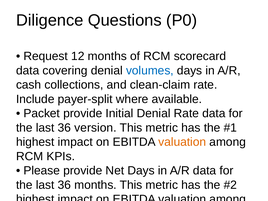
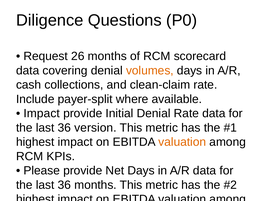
12: 12 -> 26
volumes colour: blue -> orange
Packet at (42, 113): Packet -> Impact
